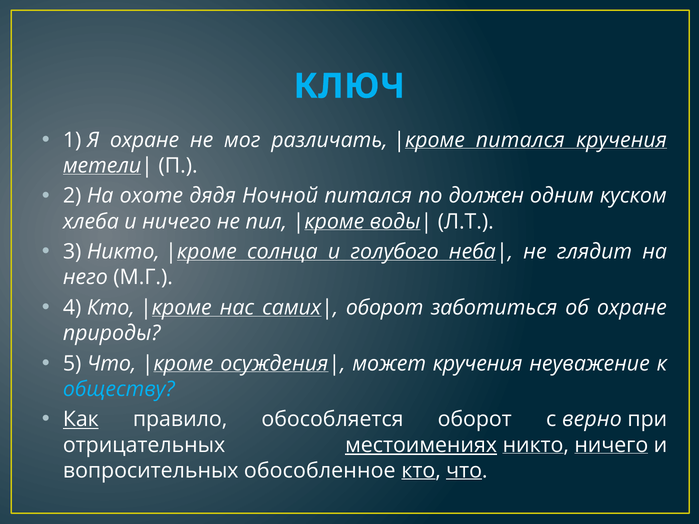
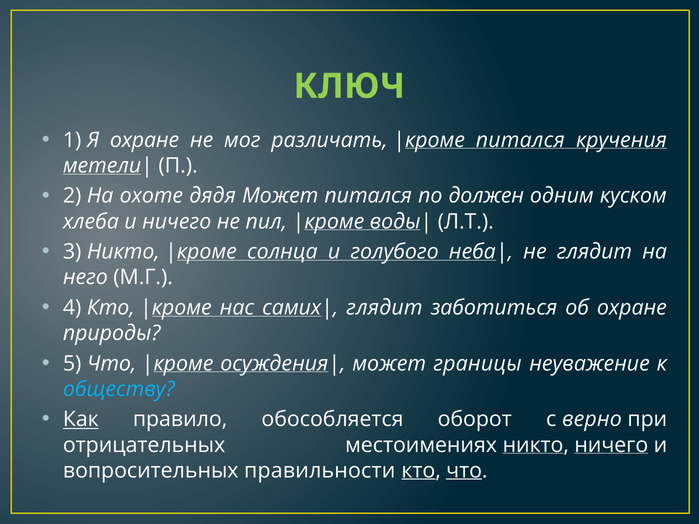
КЛЮЧ colour: light blue -> light green
дядя Ночной: Ночной -> Может
оборот at (385, 308): оборот -> глядит
может кручения: кручения -> границы
местоимениях underline: present -> none
обособленное: обособленное -> правильности
